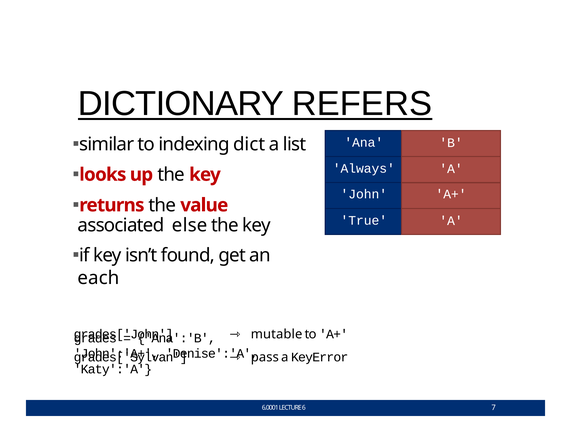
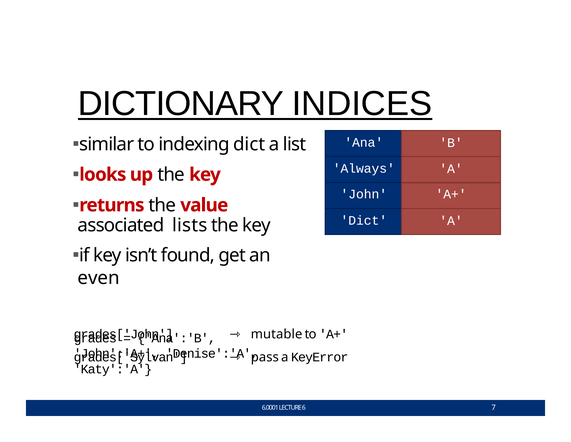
REFERS: REFERS -> INDICES
True at (364, 220): True -> Dict
else: else -> lists
each: each -> even
